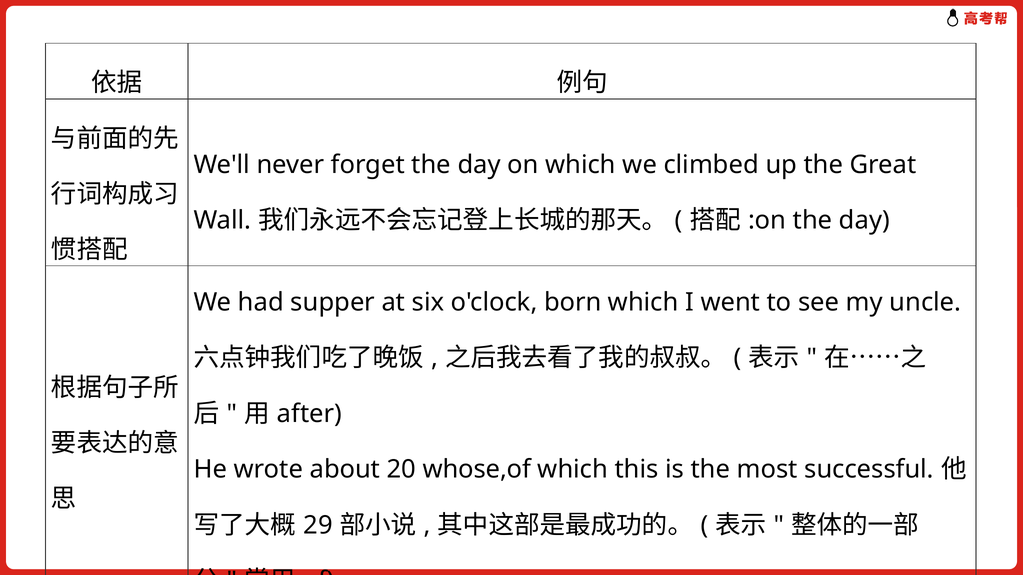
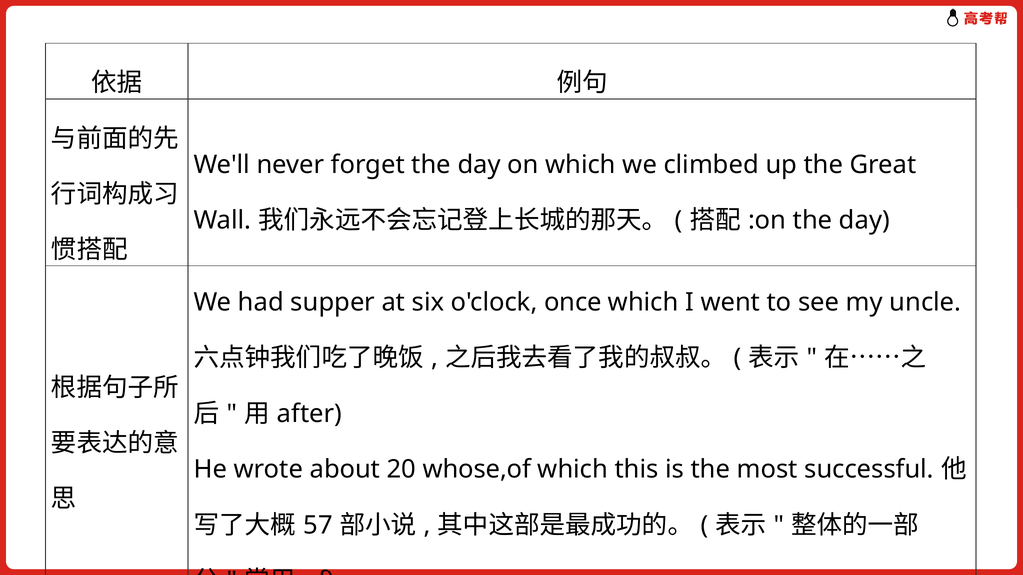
born: born -> once
29: 29 -> 57
